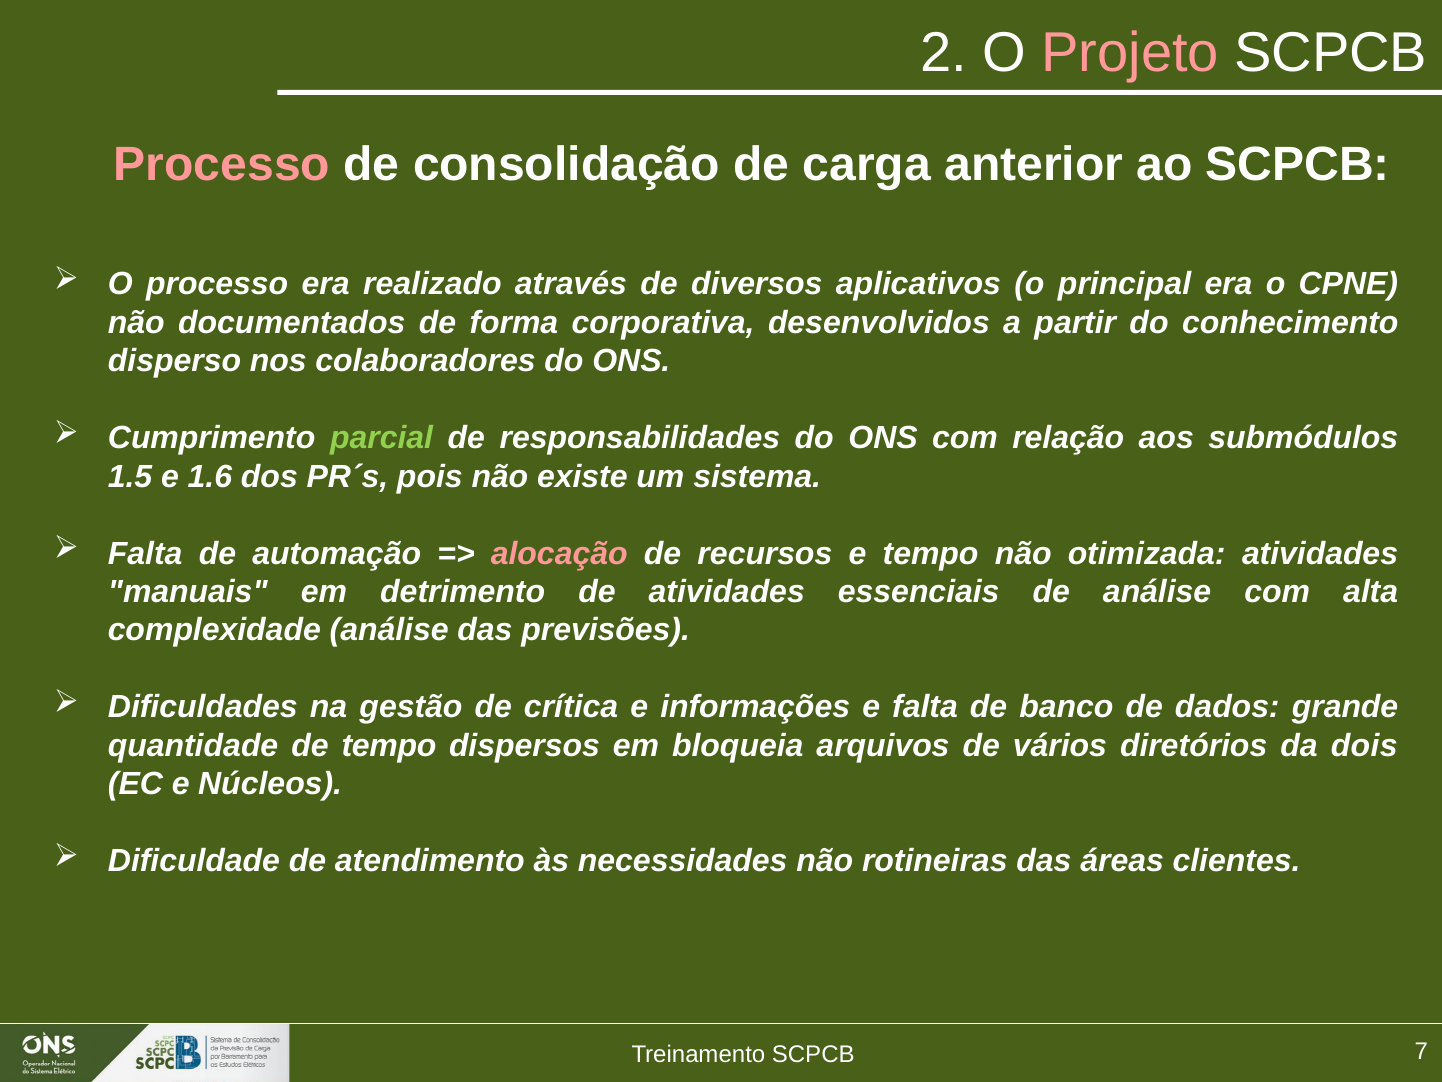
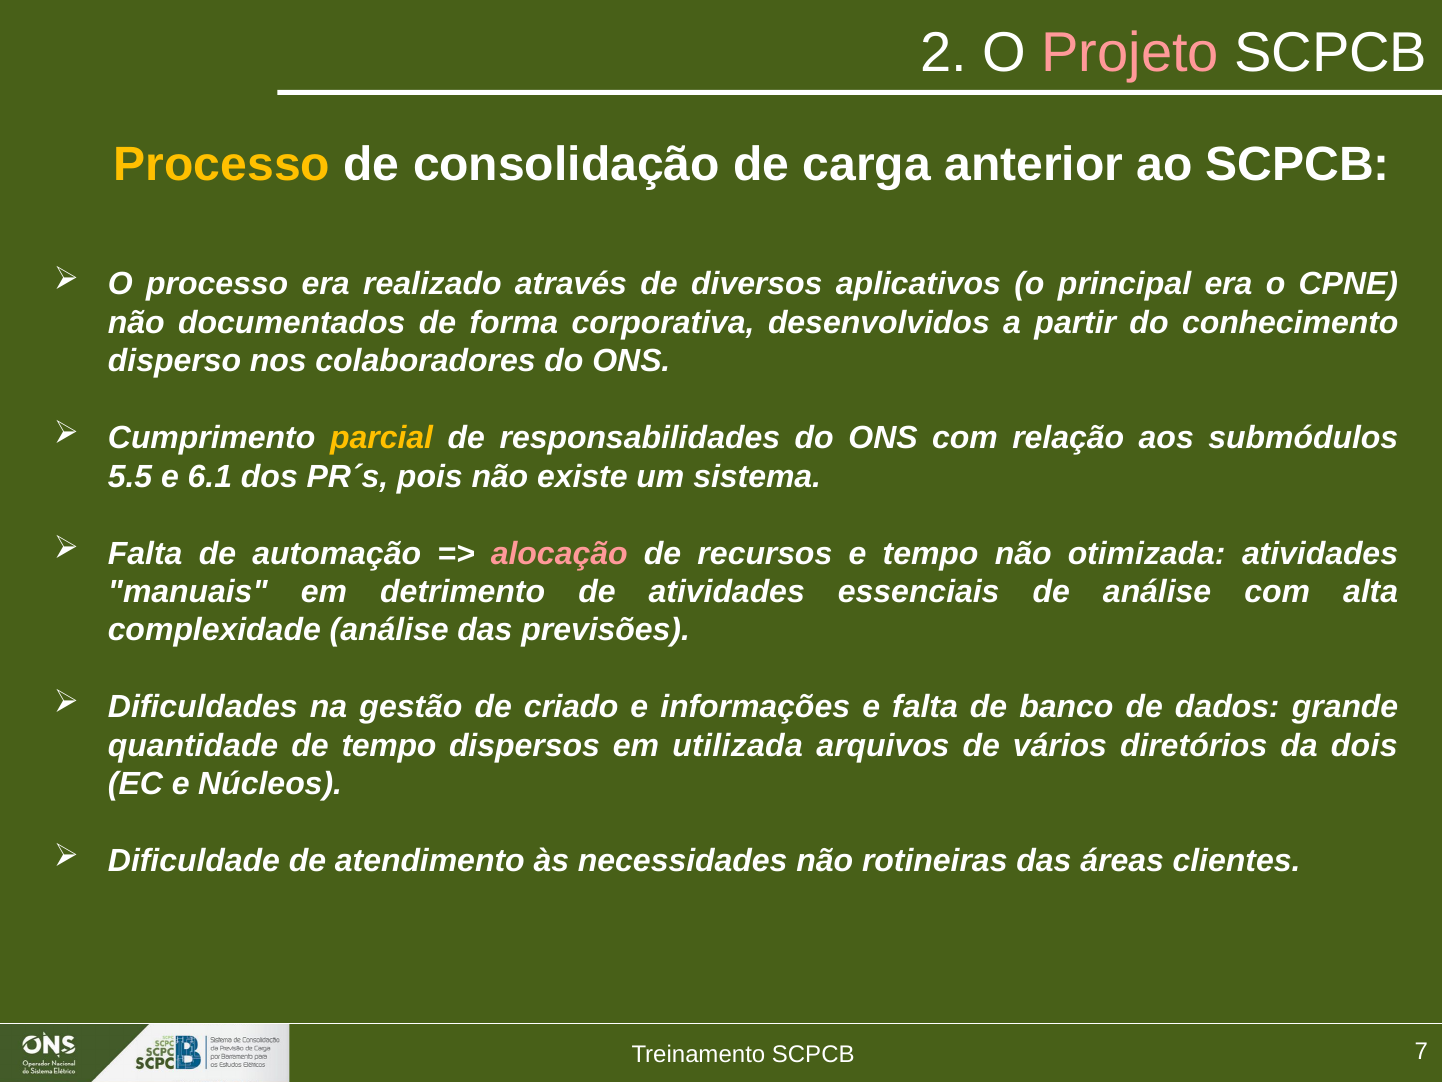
Processo at (222, 165) colour: pink -> yellow
parcial colour: light green -> yellow
1.5: 1.5 -> 5.5
1.6: 1.6 -> 6.1
crítica: crítica -> criado
bloqueia: bloqueia -> utilizada
